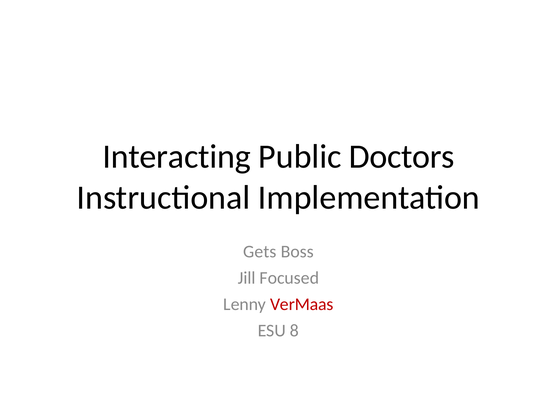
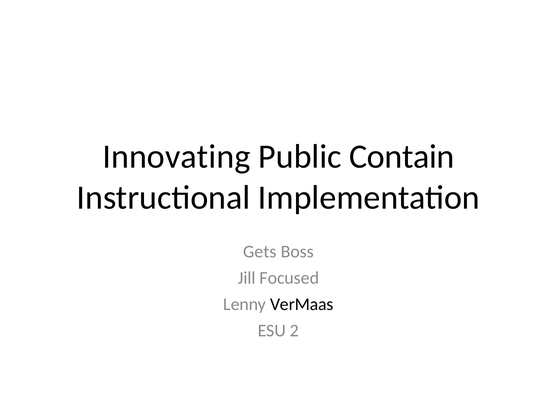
Interacting: Interacting -> Innovating
Doctors: Doctors -> Contain
VerMaas colour: red -> black
8: 8 -> 2
